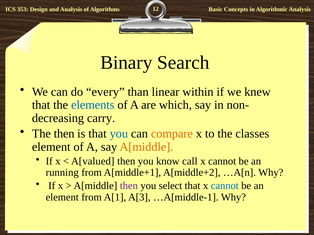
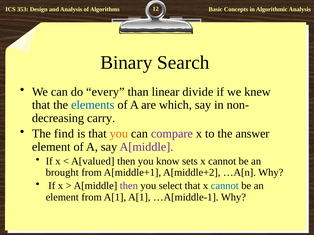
within: within -> divide
The then: then -> find
you at (119, 134) colour: blue -> orange
compare colour: orange -> purple
classes: classes -> answer
A[middle at (146, 147) colour: orange -> purple
call: call -> sets
running: running -> brought
A[1 A[3: A[3 -> A[1
